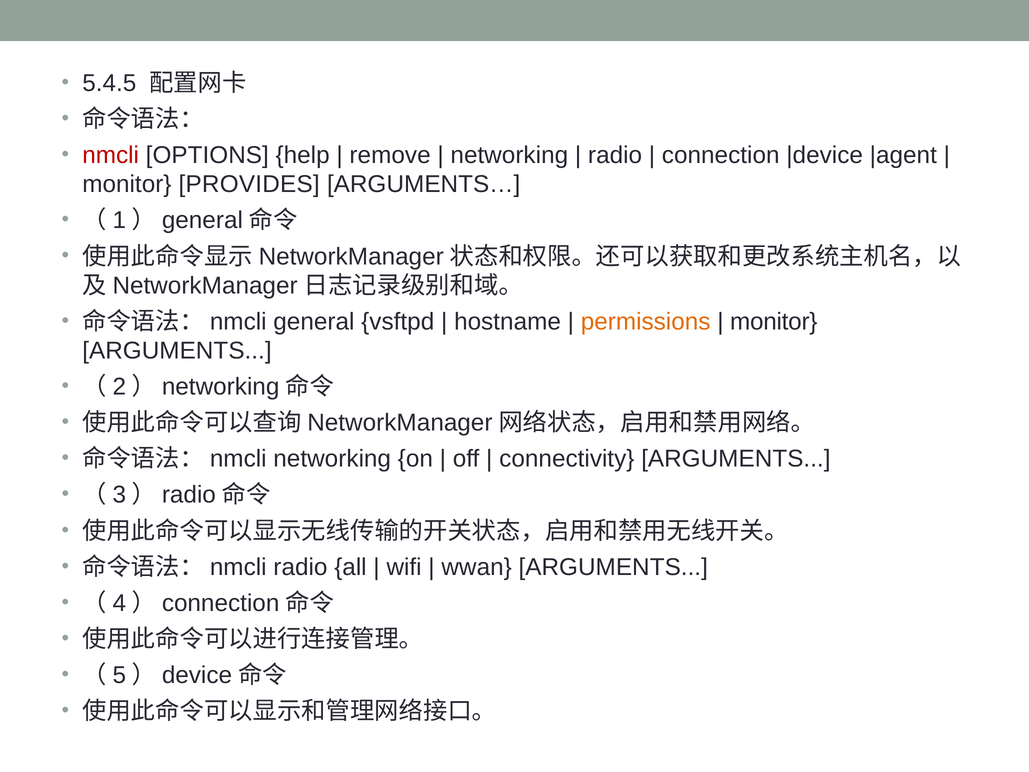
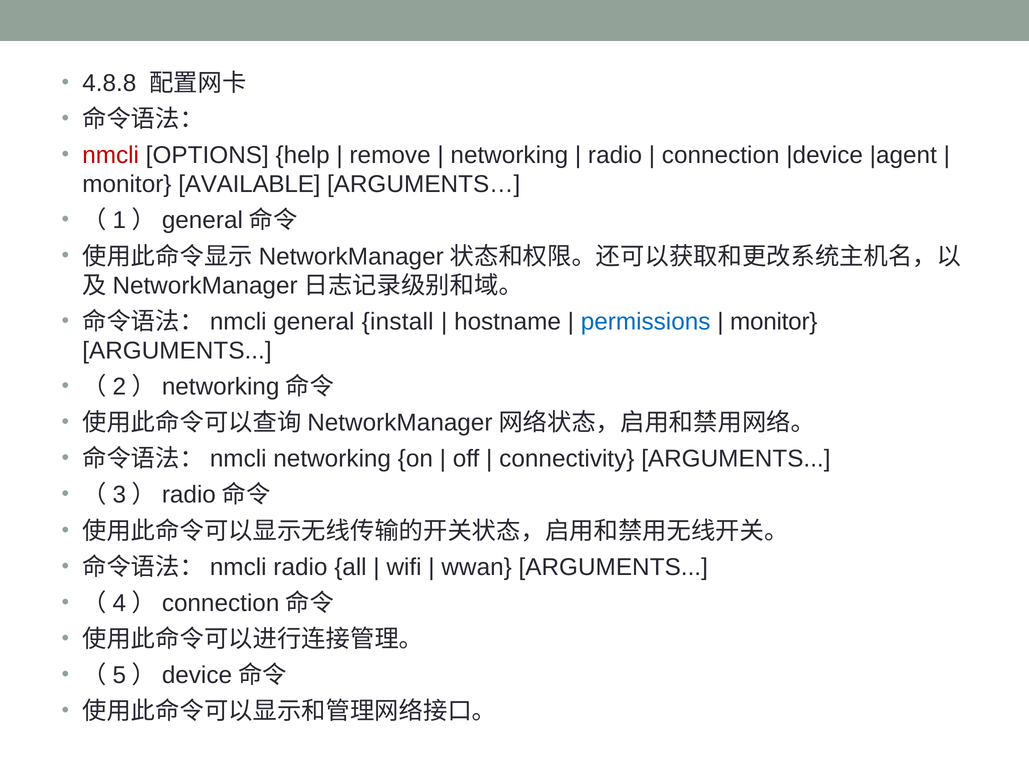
5.4.5: 5.4.5 -> 4.8.8
PROVIDES: PROVIDES -> AVAILABLE
vsftpd: vsftpd -> install
permissions colour: orange -> blue
